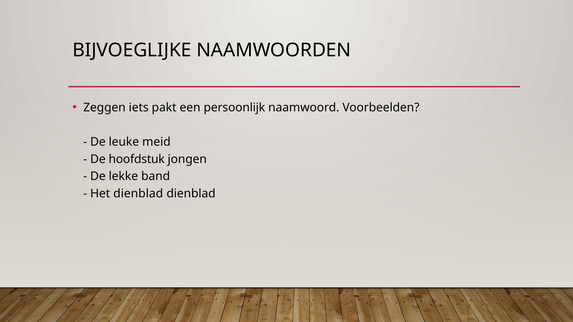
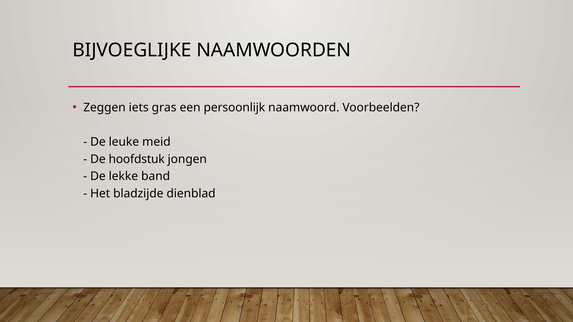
pakt: pakt -> gras
Het dienblad: dienblad -> bladzijde
